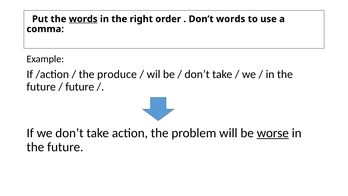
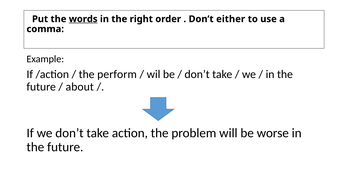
Don’t words: words -> either
produce: produce -> perform
future at (80, 87): future -> about
worse underline: present -> none
